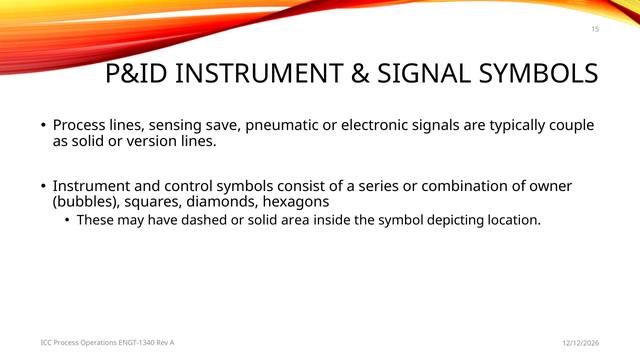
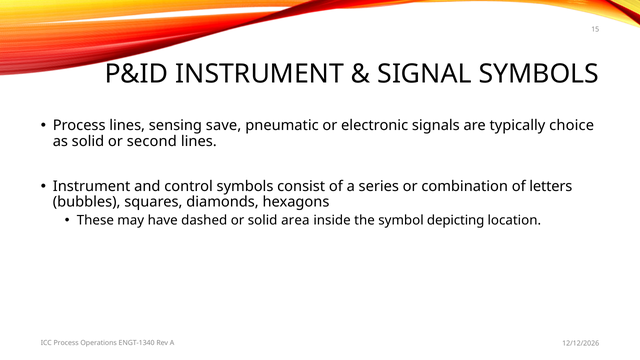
couple: couple -> choice
version: version -> second
owner: owner -> letters
